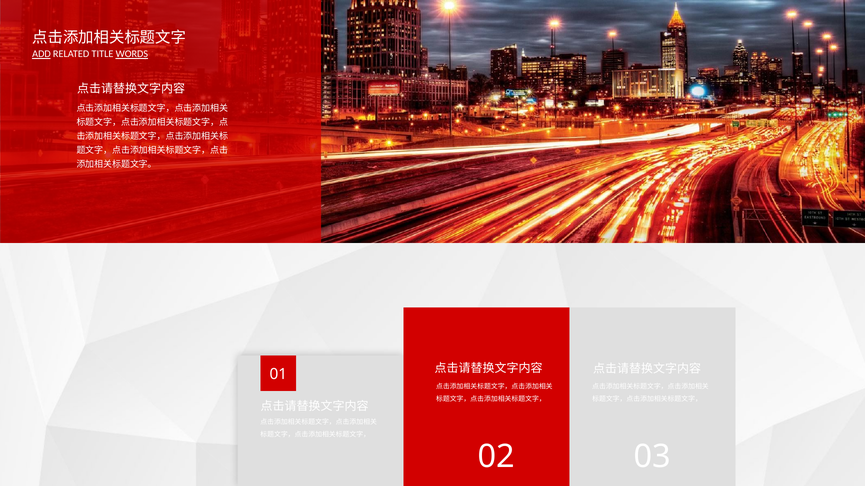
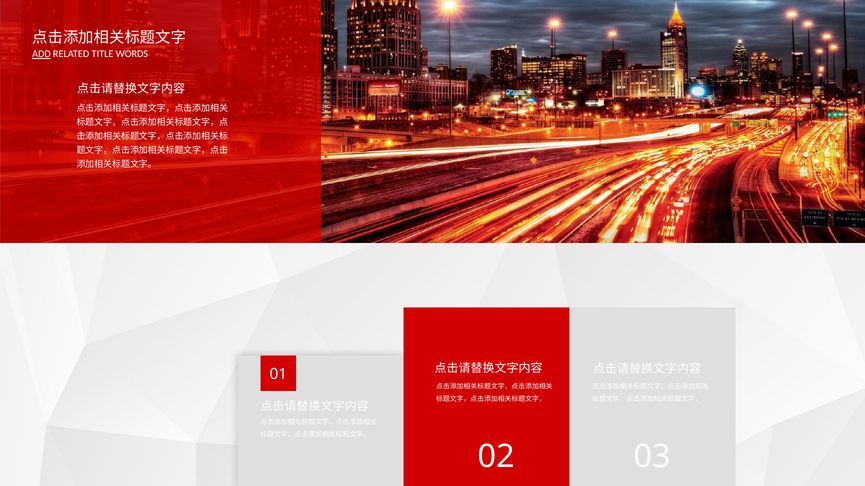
WORDS underline: present -> none
